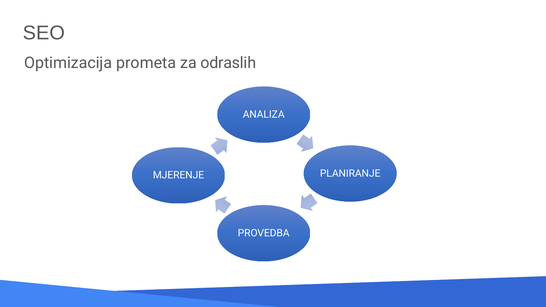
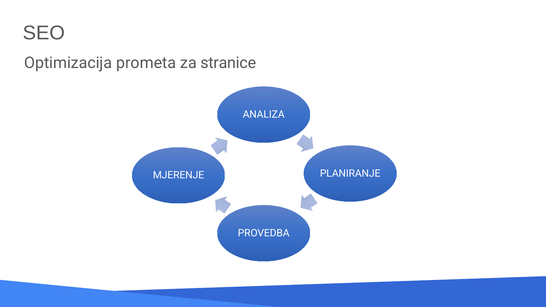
odraslih: odraslih -> stranice
